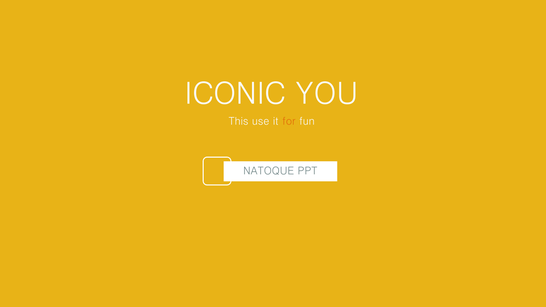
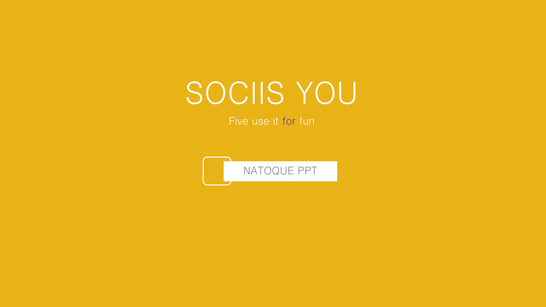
ICONIC: ICONIC -> SOCIIS
This: This -> Five
for colour: orange -> purple
